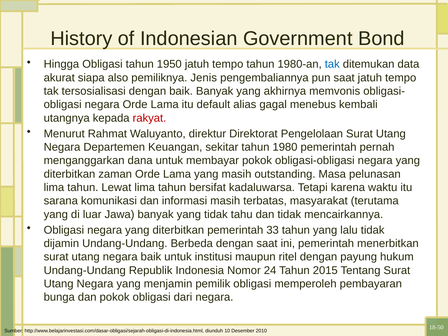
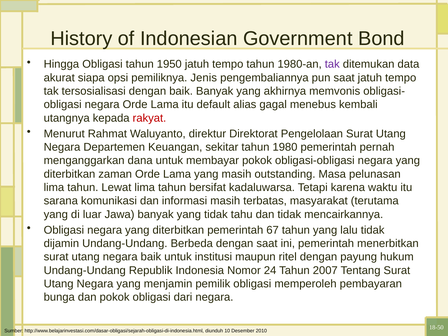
tak at (332, 64) colour: blue -> purple
also: also -> opsi
33: 33 -> 67
2015: 2015 -> 2007
